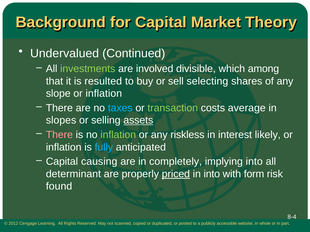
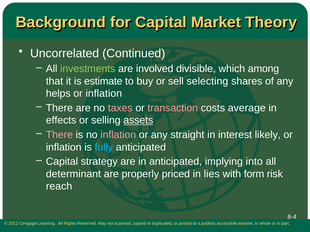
Undervalued: Undervalued -> Uncorrelated
resulted: resulted -> estimate
slope: slope -> helps
taxes colour: light blue -> pink
transaction colour: light green -> pink
slopes: slopes -> effects
inflation at (118, 135) colour: light green -> pink
riskless: riskless -> straight
causing: causing -> strategy
in completely: completely -> anticipated
priced underline: present -> none
in into: into -> lies
found: found -> reach
